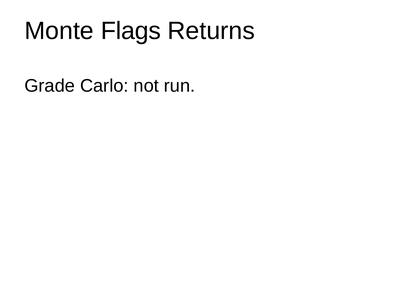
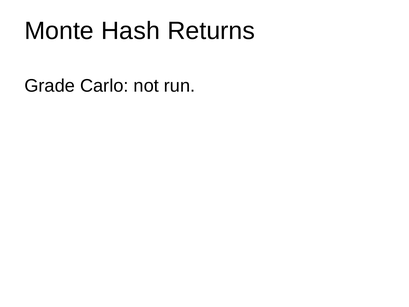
Flags: Flags -> Hash
